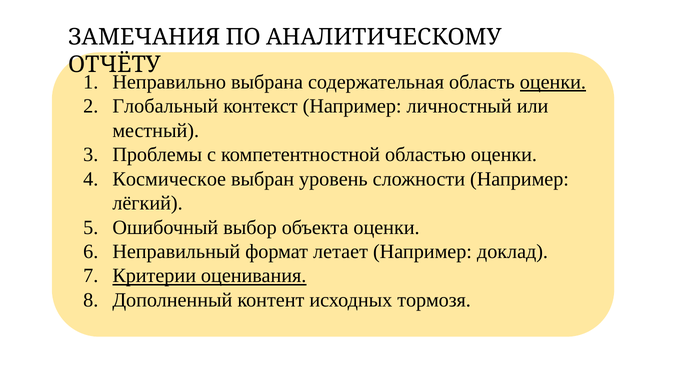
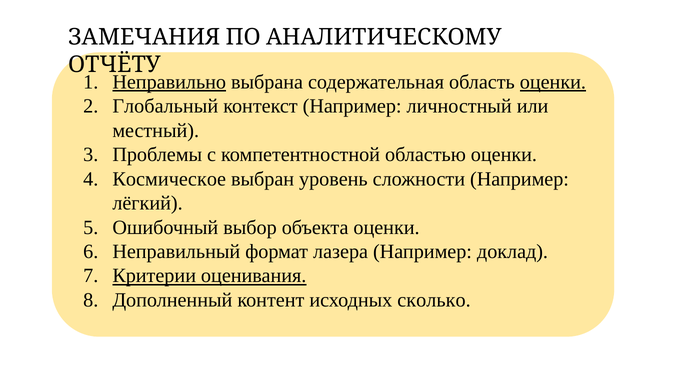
Неправильно underline: none -> present
летает: летает -> лазера
тормозя: тормозя -> сколько
